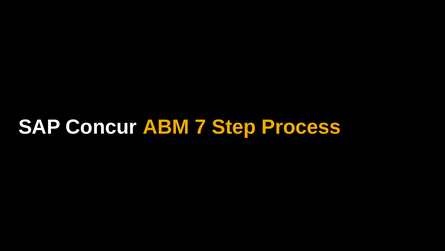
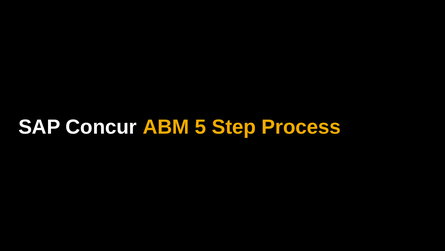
7: 7 -> 5
